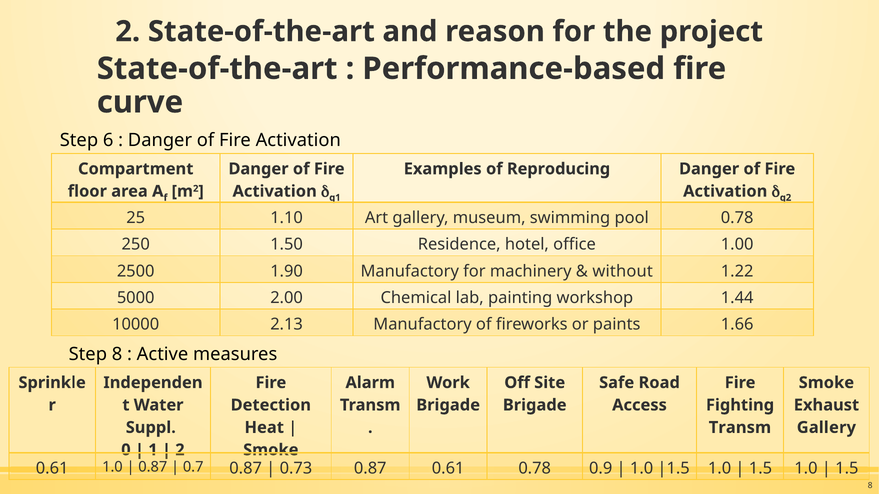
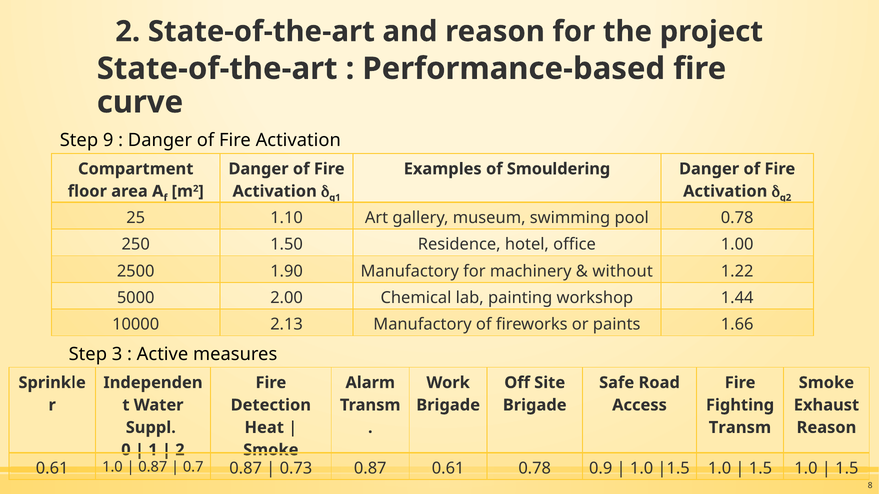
6: 6 -> 9
Reproducing: Reproducing -> Smouldering
Step 8: 8 -> 3
Gallery at (826, 428): Gallery -> Reason
